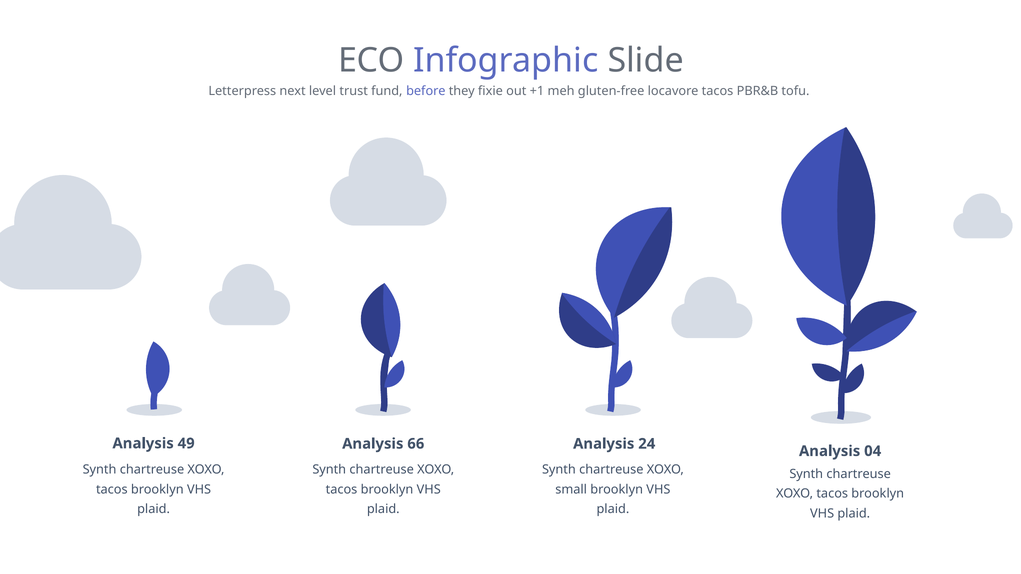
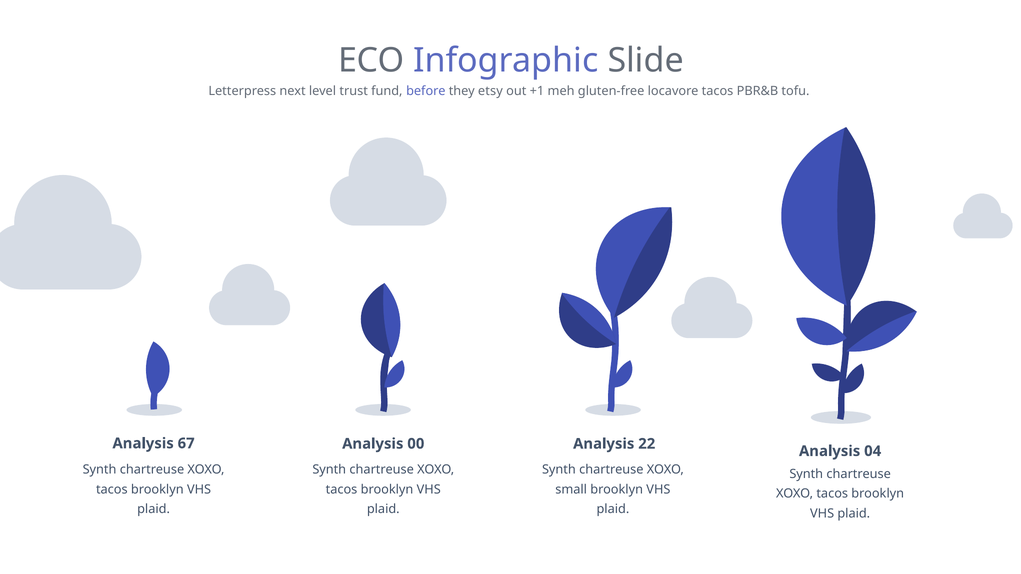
fixie: fixie -> etsy
49: 49 -> 67
66: 66 -> 00
24: 24 -> 22
